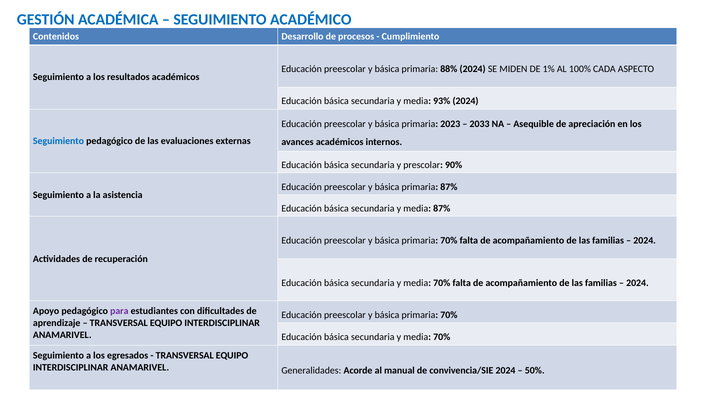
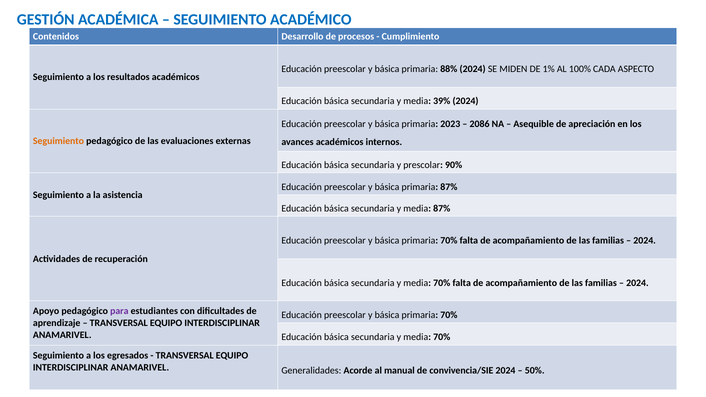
93%: 93% -> 39%
2033: 2033 -> 2086
Seguimiento at (58, 141) colour: blue -> orange
